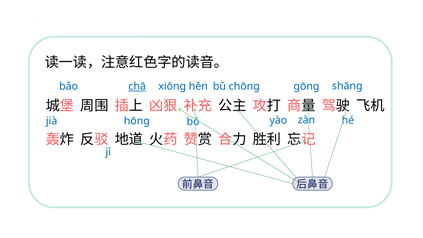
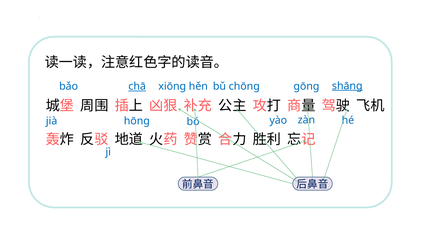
shāng underline: none -> present
